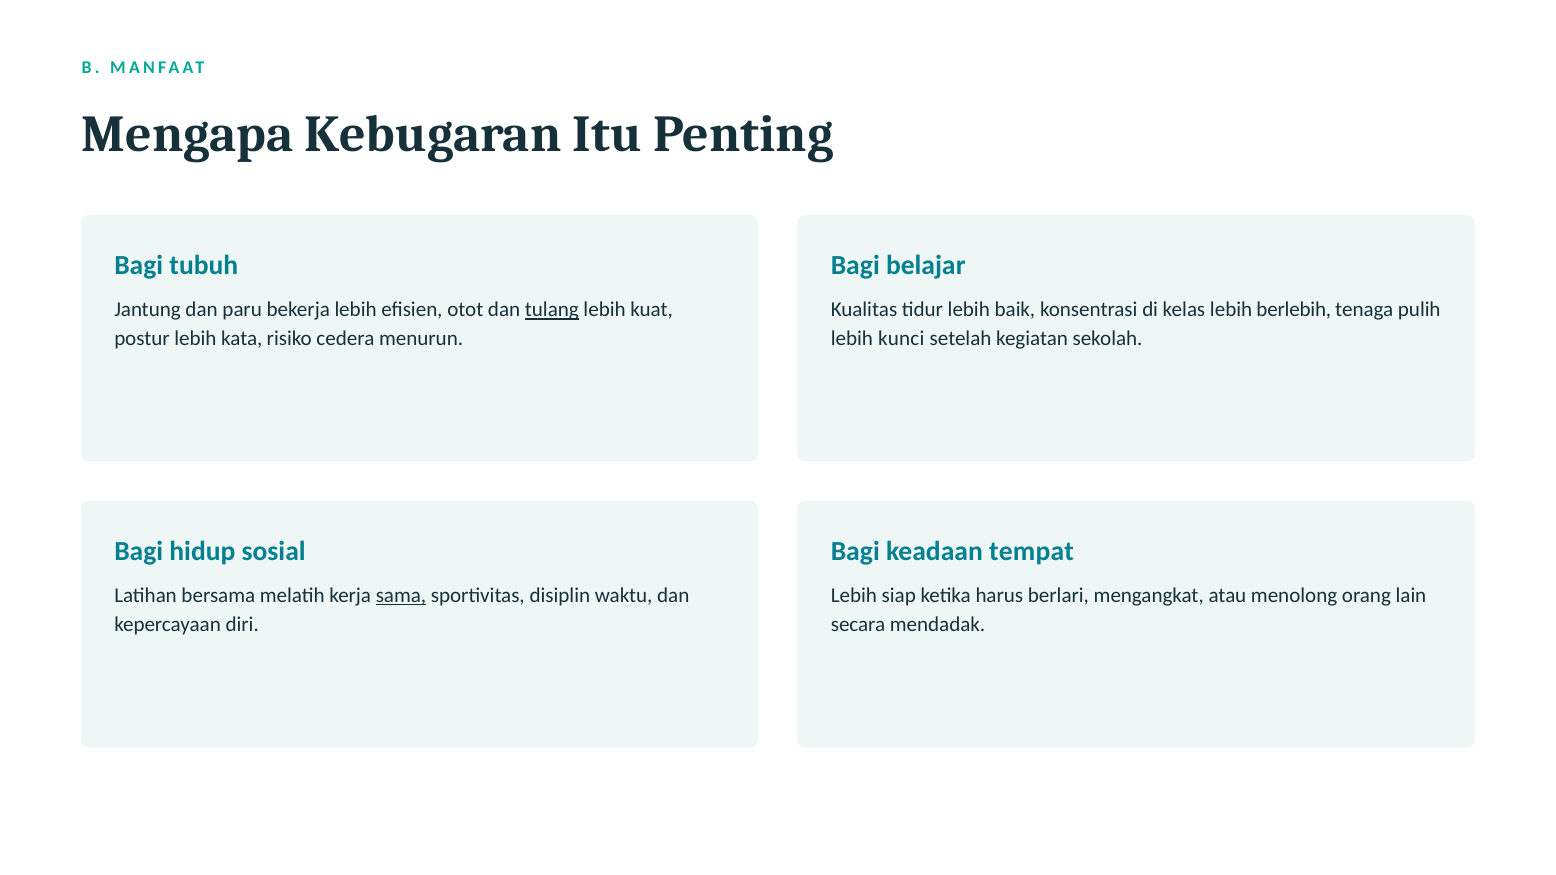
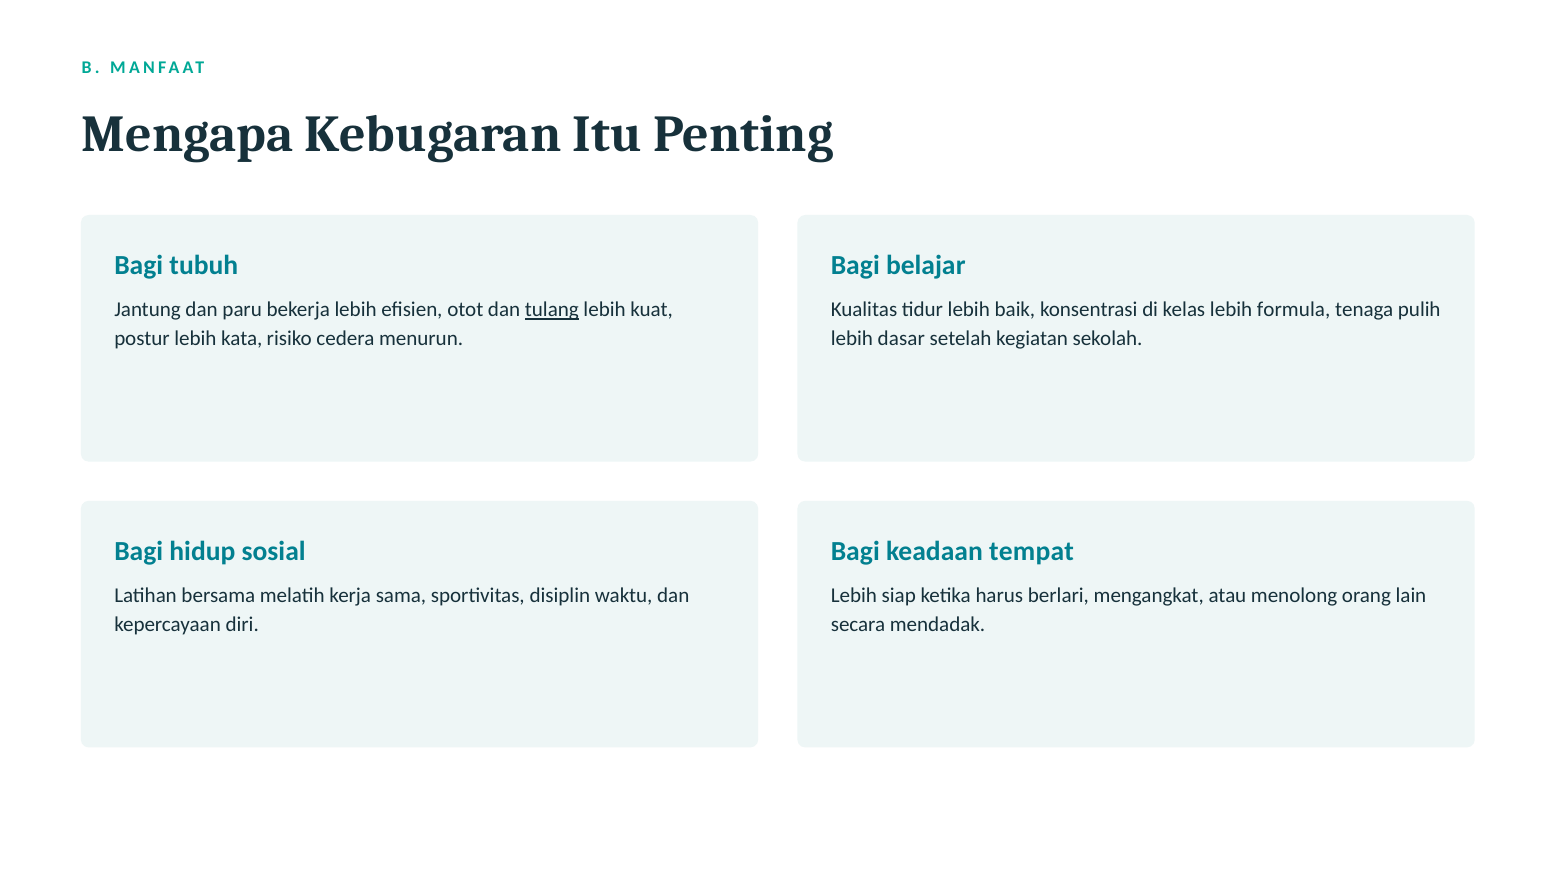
berlebih: berlebih -> formula
kunci: kunci -> dasar
sama underline: present -> none
